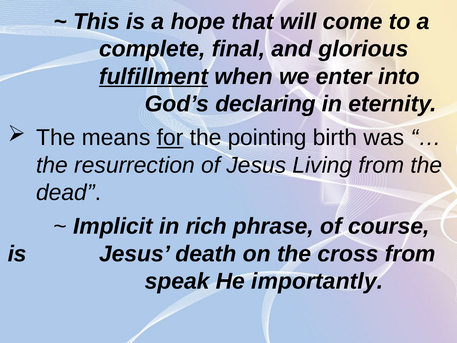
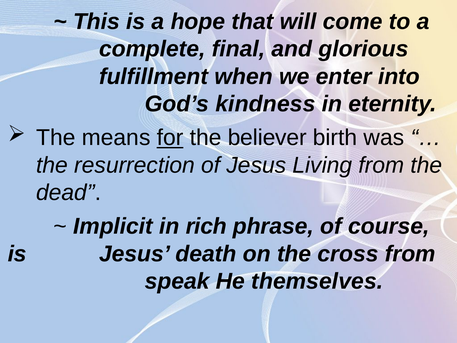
fulfillment underline: present -> none
declaring: declaring -> kindness
pointing: pointing -> believer
importantly: importantly -> themselves
